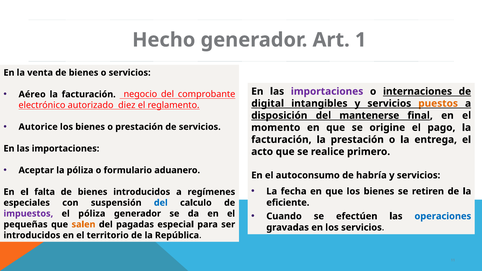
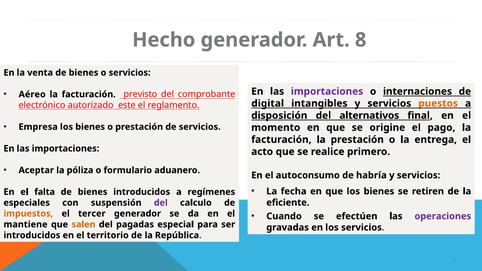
1: 1 -> 8
negocio: negocio -> previsto
diez: diez -> este
mantenerse: mantenerse -> alternativos
Autorice: Autorice -> Empresa
del at (161, 203) colour: blue -> purple
operaciones colour: blue -> purple
impuestos colour: purple -> orange
el póliza: póliza -> tercer
pequeñas: pequeñas -> mantiene
